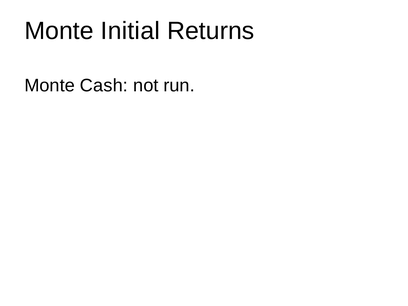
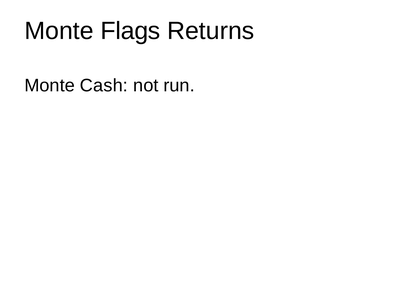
Initial: Initial -> Flags
